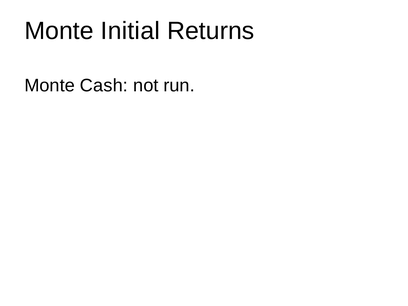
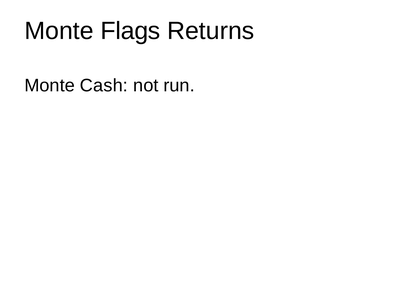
Initial: Initial -> Flags
